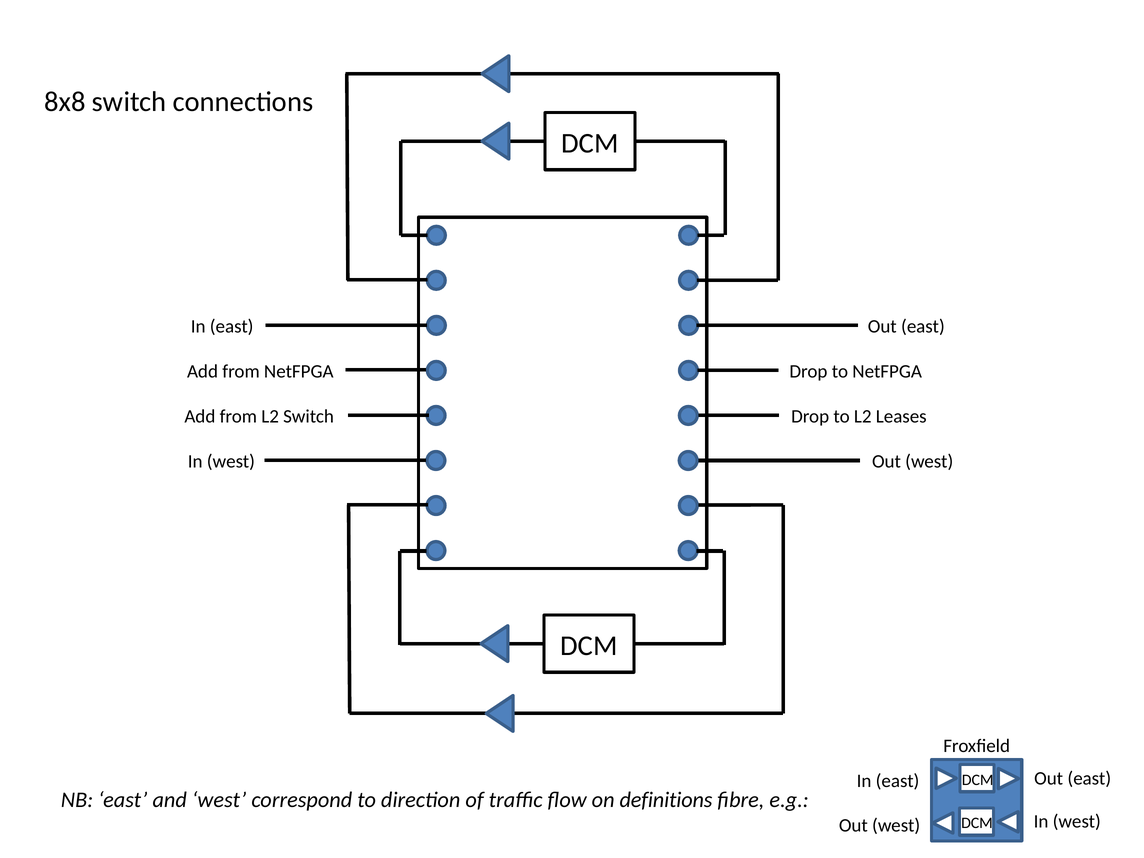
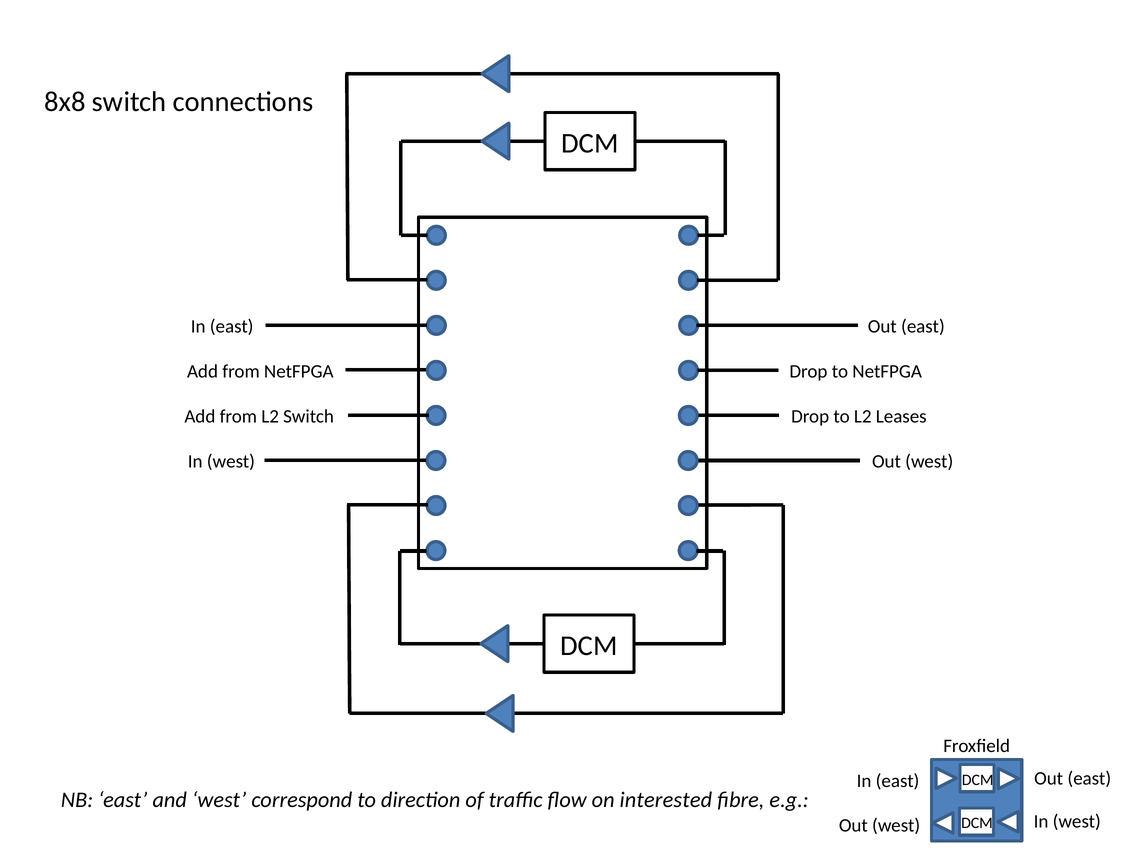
definitions: definitions -> interested
